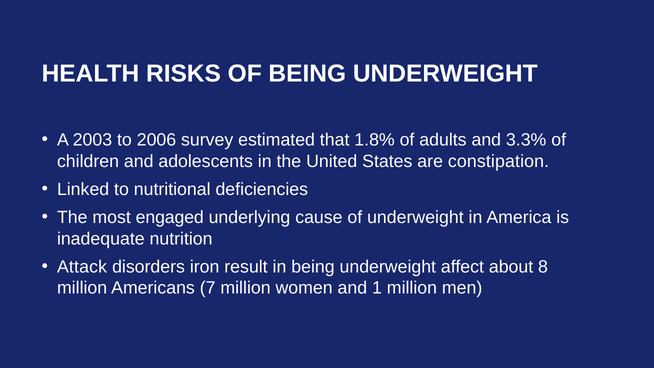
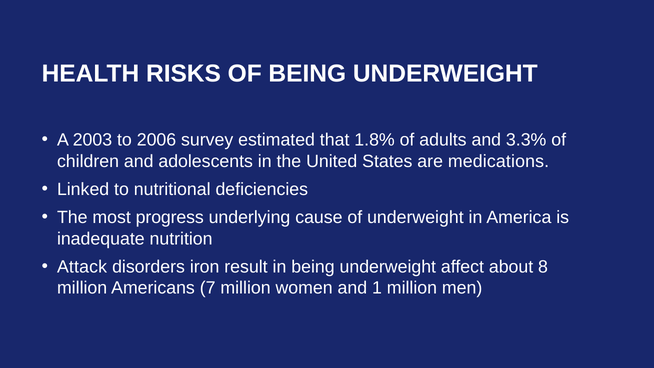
constipation: constipation -> medications
engaged: engaged -> progress
